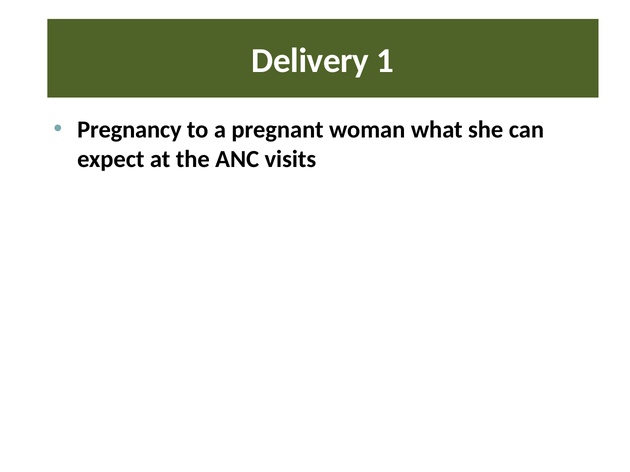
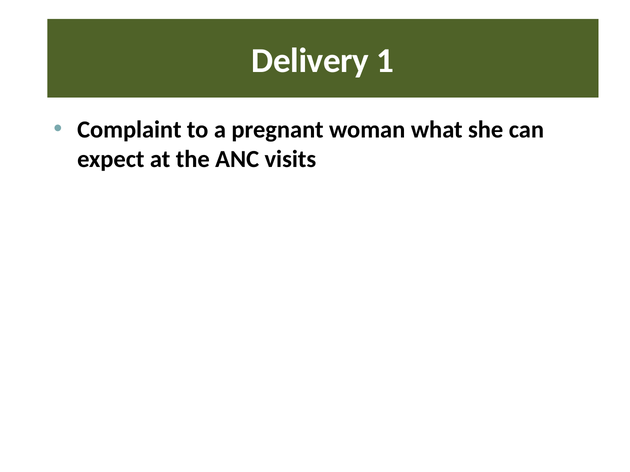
Pregnancy: Pregnancy -> Complaint
